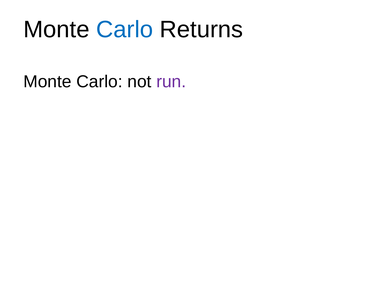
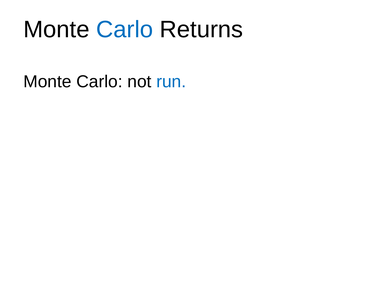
run colour: purple -> blue
